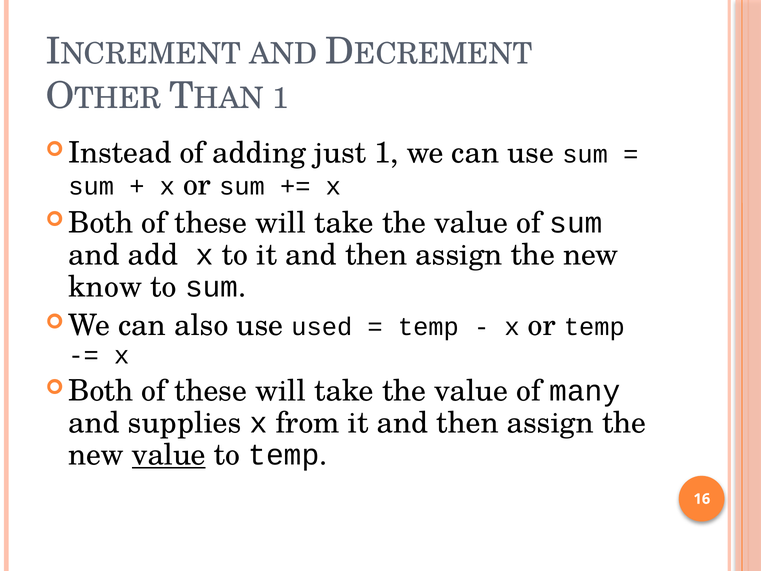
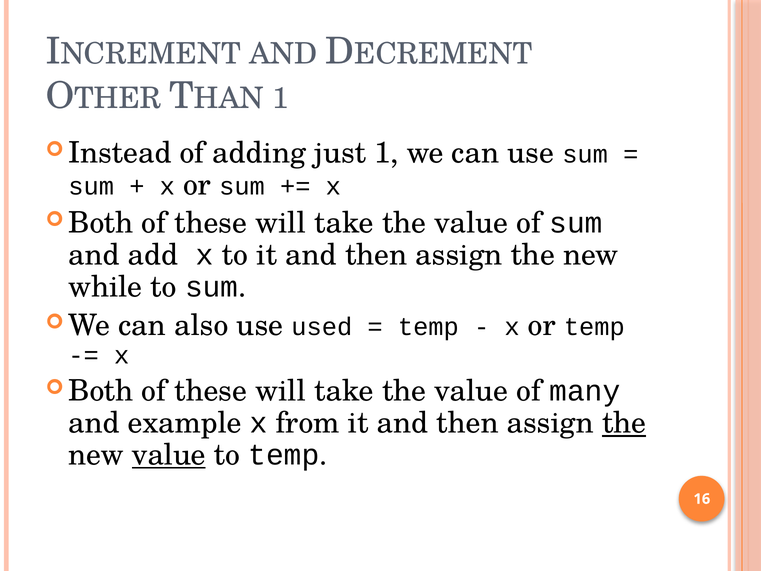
know: know -> while
supplies: supplies -> example
the at (624, 423) underline: none -> present
